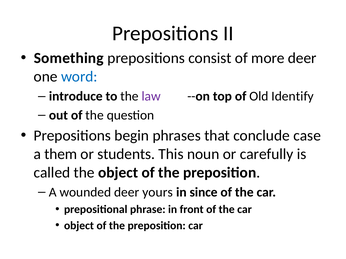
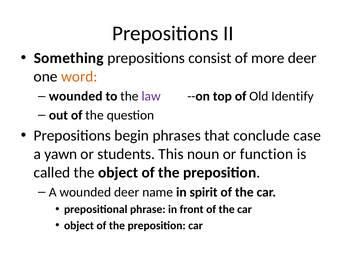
word colour: blue -> orange
introduce at (76, 96): introduce -> wounded
them: them -> yawn
carefully: carefully -> function
yours: yours -> name
since: since -> spirit
